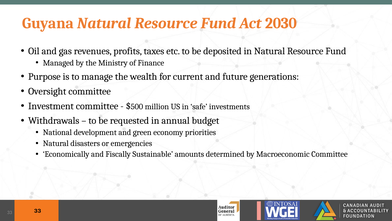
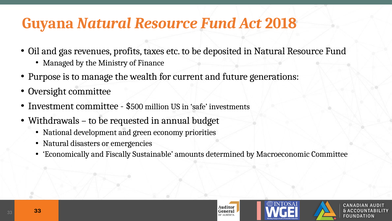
2030: 2030 -> 2018
